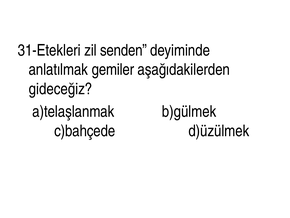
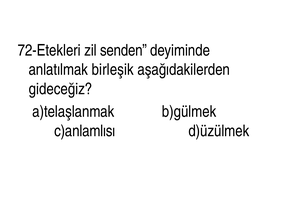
31-Etekleri: 31-Etekleri -> 72-Etekleri
gemiler: gemiler -> birleşik
c)bahçede: c)bahçede -> c)anlamlısı
